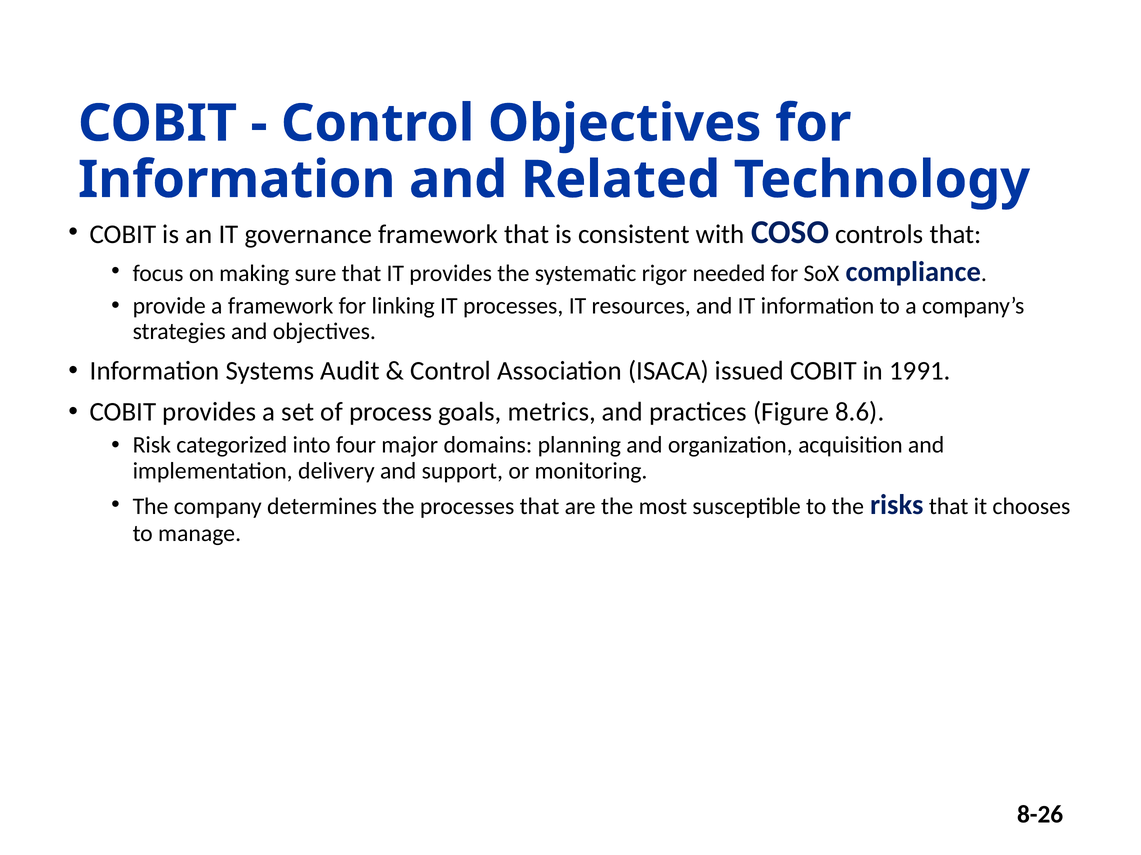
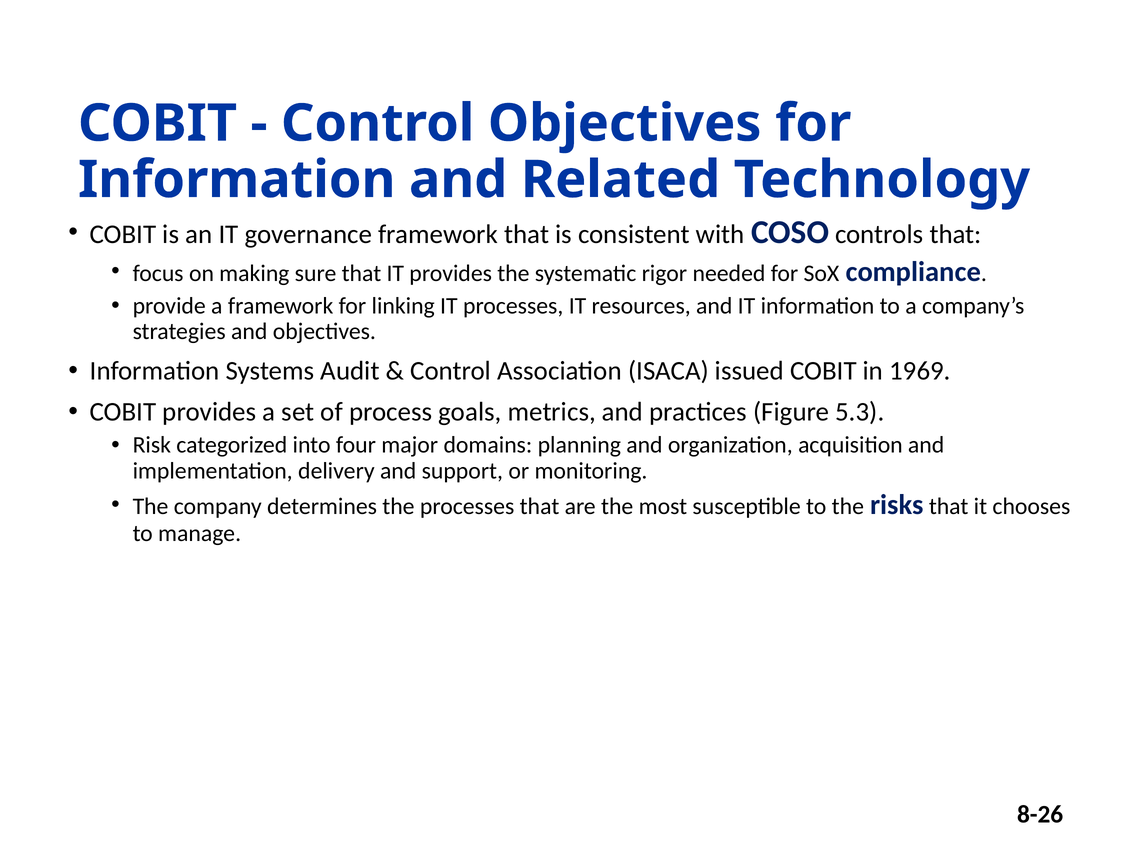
1991: 1991 -> 1969
8.6: 8.6 -> 5.3
